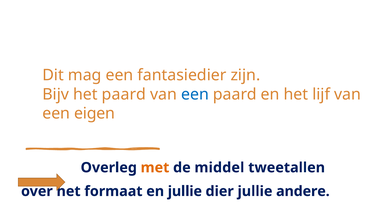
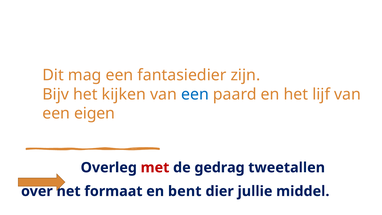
het paard: paard -> kijken
met colour: orange -> red
middel: middel -> gedrag
en jullie: jullie -> bent
andere: andere -> middel
